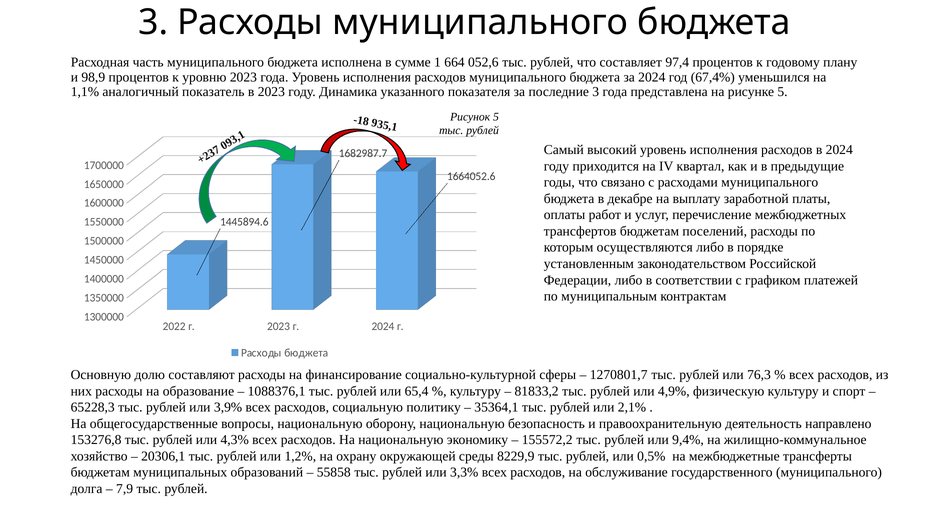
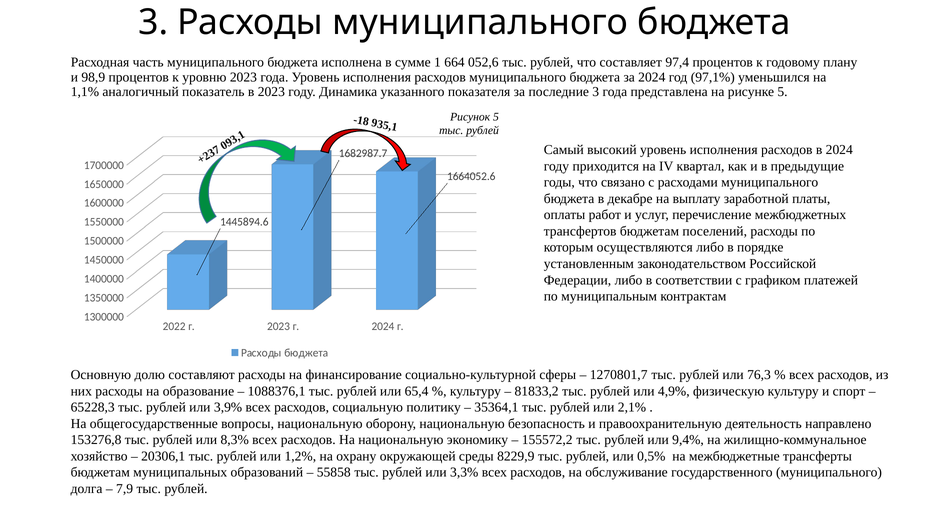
67,4%: 67,4% -> 97,1%
4,3%: 4,3% -> 8,3%
